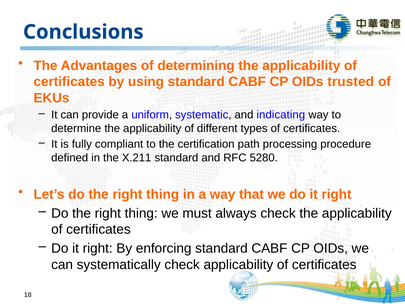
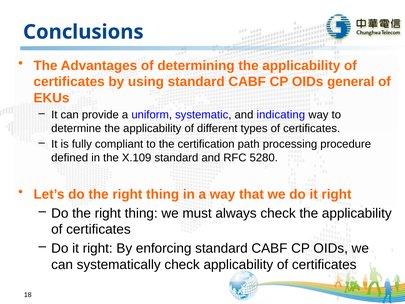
trusted: trusted -> general
X.211: X.211 -> X.109
